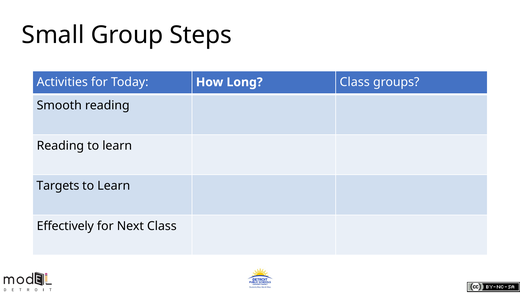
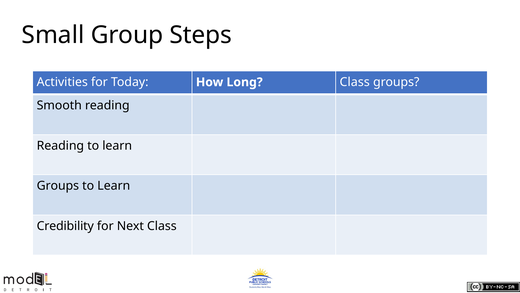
Targets at (58, 185): Targets -> Groups
Effectively: Effectively -> Credibility
